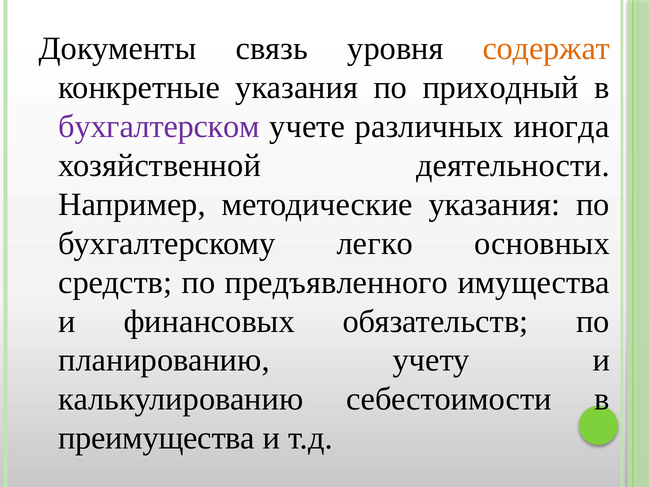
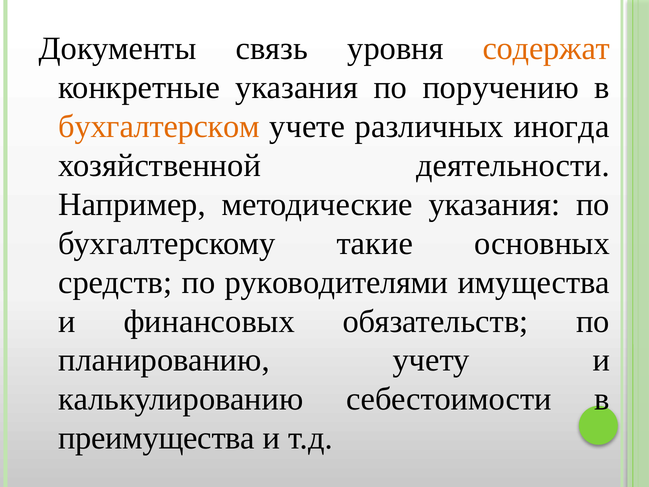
приходный: приходный -> поручению
бухгалтерском colour: purple -> orange
легко: легко -> такие
предъявленного: предъявленного -> руководителями
